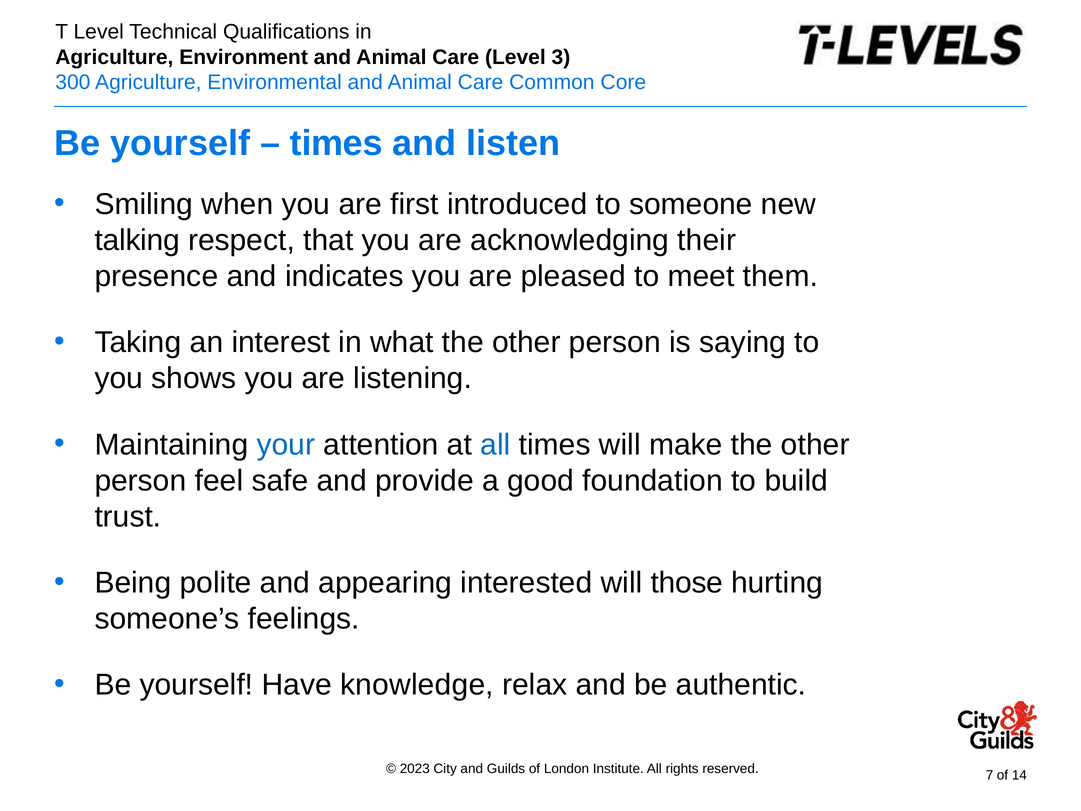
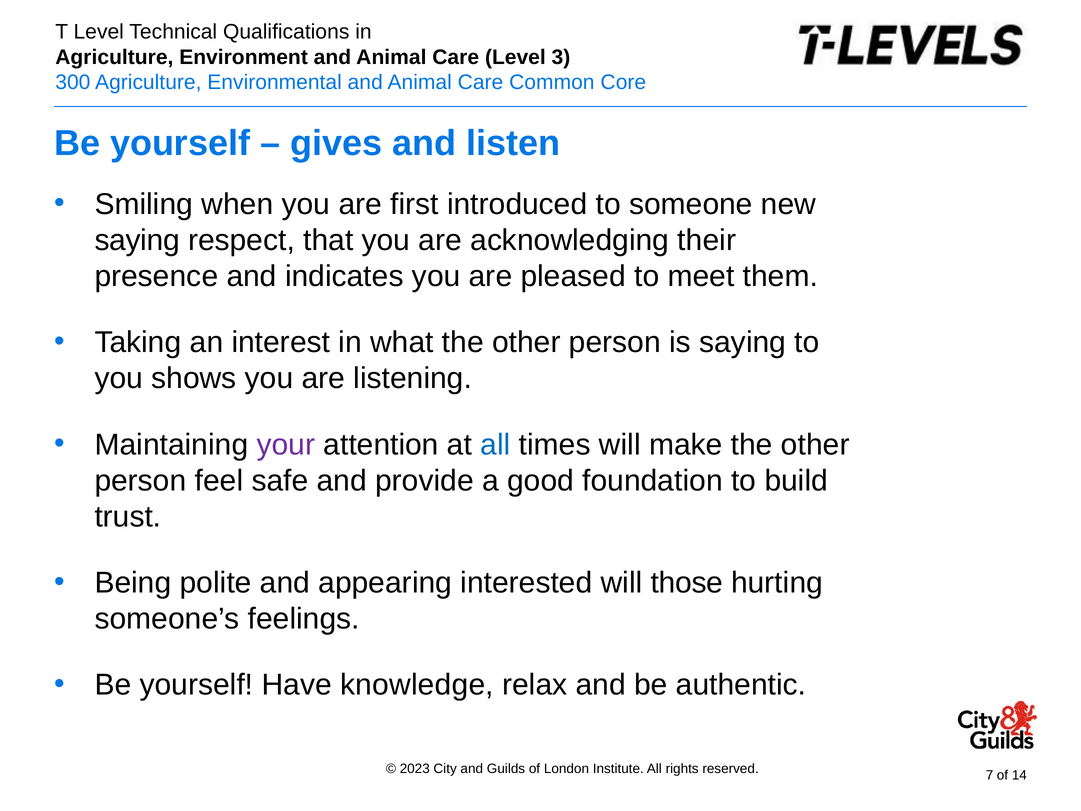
times at (336, 143): times -> gives
talking at (137, 240): talking -> saying
your colour: blue -> purple
